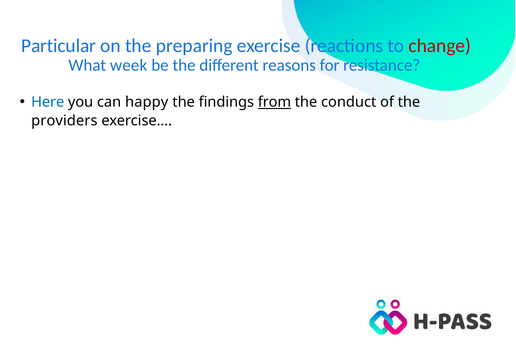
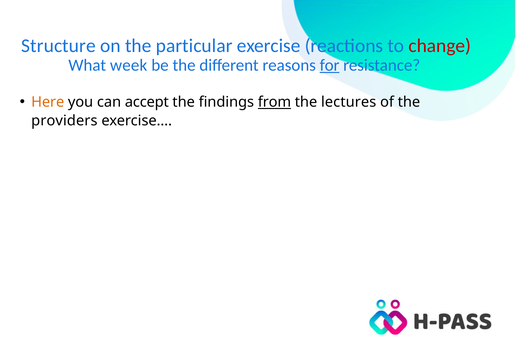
Particular: Particular -> Structure
preparing: preparing -> particular
for underline: none -> present
Here colour: blue -> orange
happy: happy -> accept
conduct: conduct -> lectures
